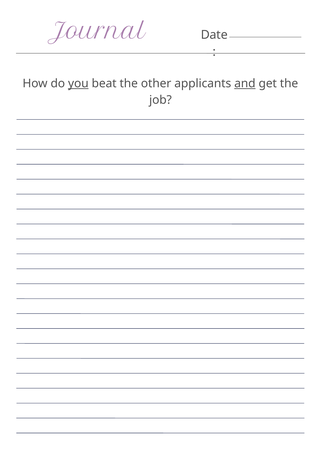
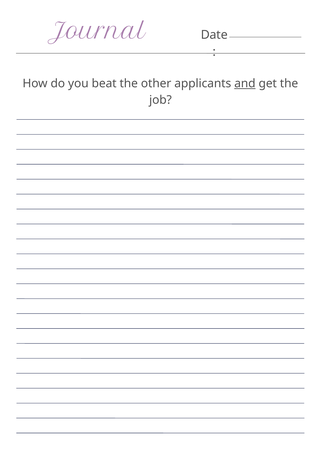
you underline: present -> none
